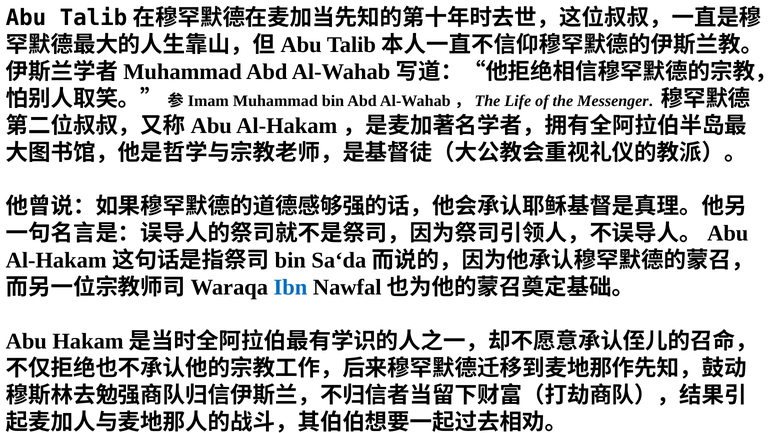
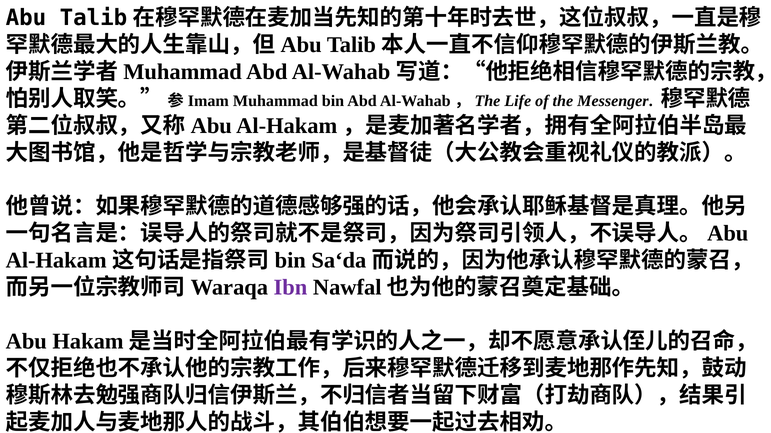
Ibn colour: blue -> purple
